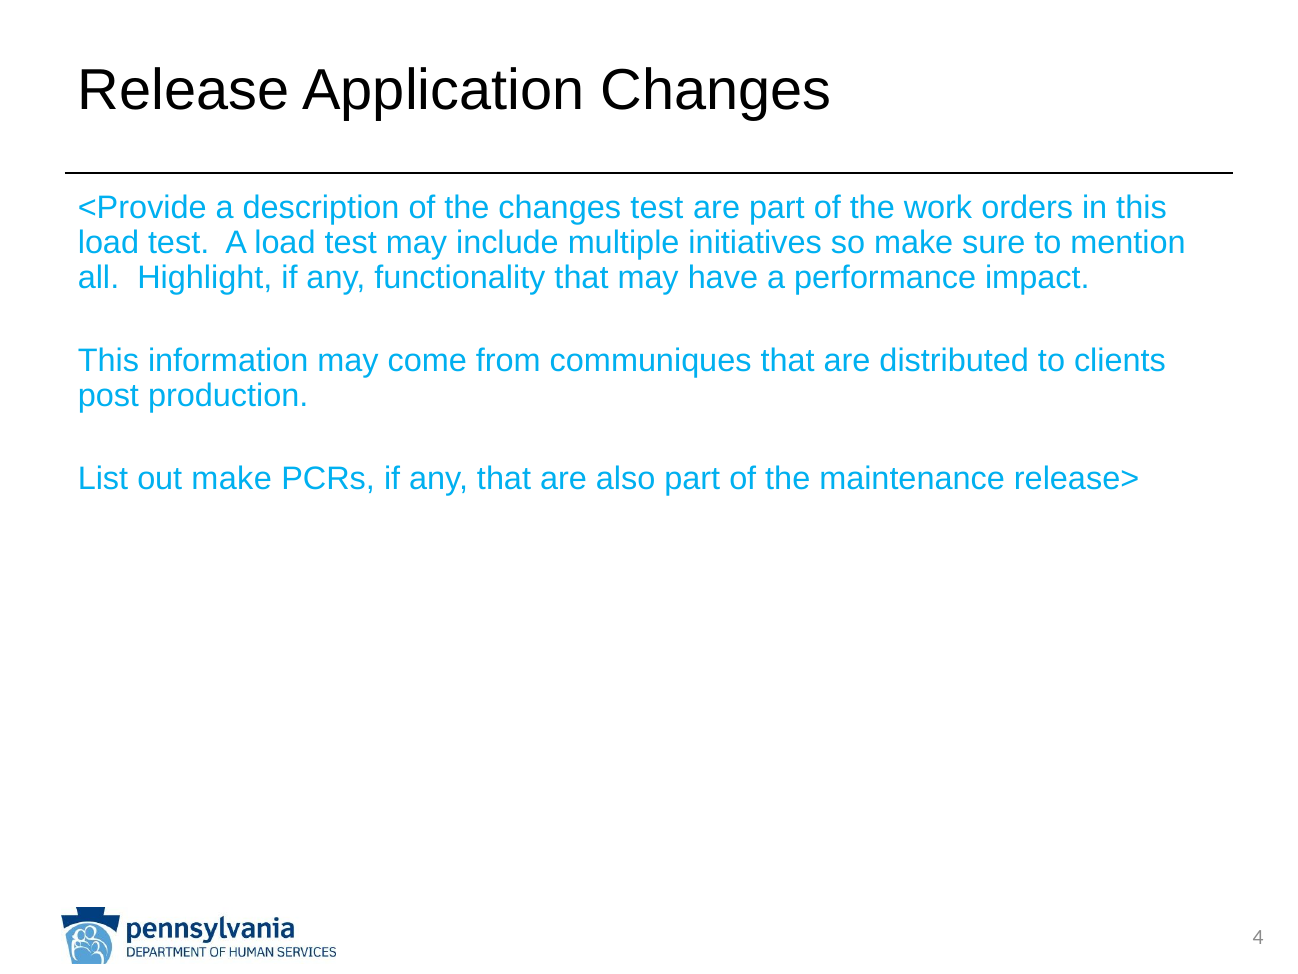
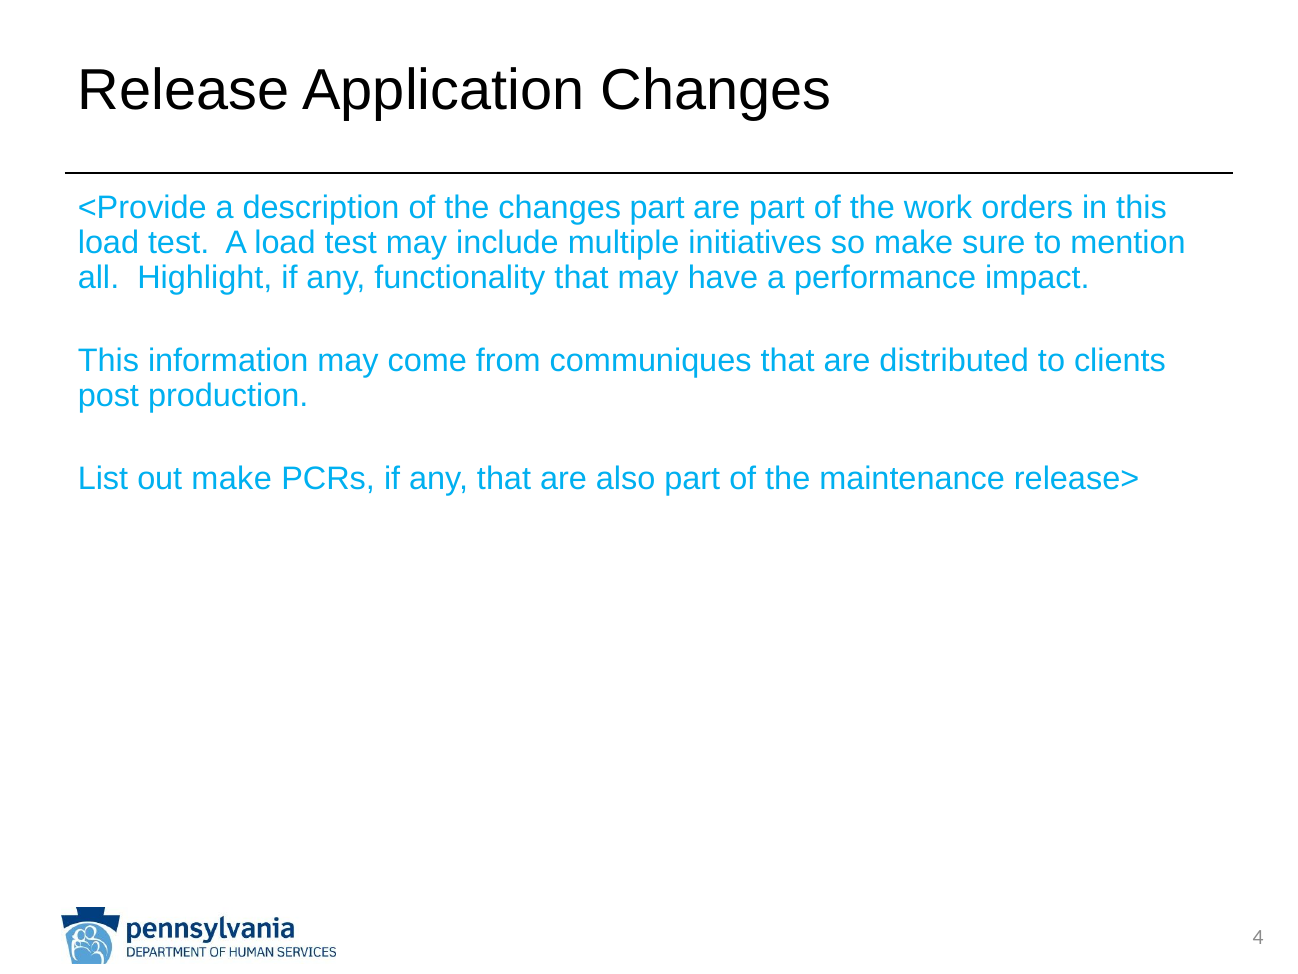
changes test: test -> part
